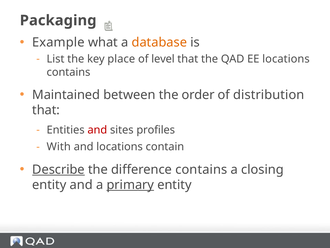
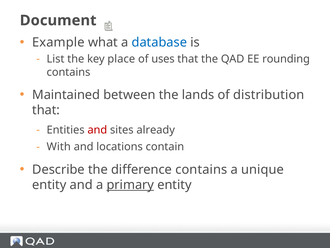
Packaging: Packaging -> Document
database colour: orange -> blue
level: level -> uses
EE locations: locations -> rounding
order: order -> lands
profiles: profiles -> already
Describe underline: present -> none
closing: closing -> unique
